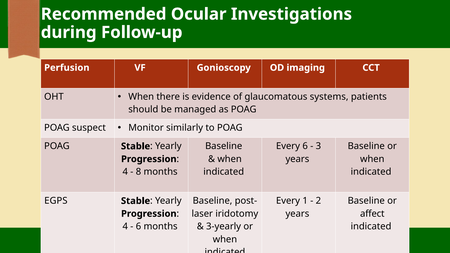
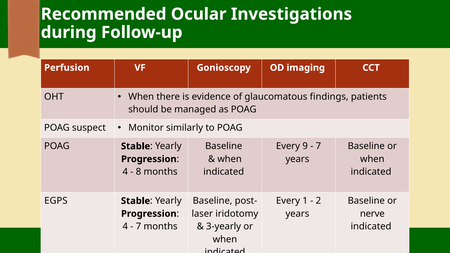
systems: systems -> findings
Every 6: 6 -> 9
3 at (318, 146): 3 -> 7
affect: affect -> nerve
6 at (138, 227): 6 -> 7
